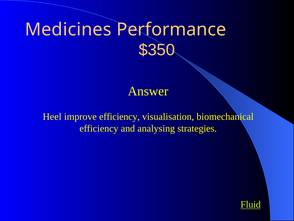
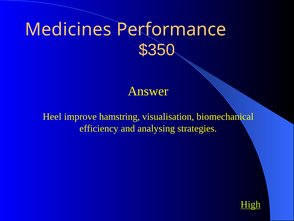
improve efficiency: efficiency -> hamstring
Fluid: Fluid -> High
